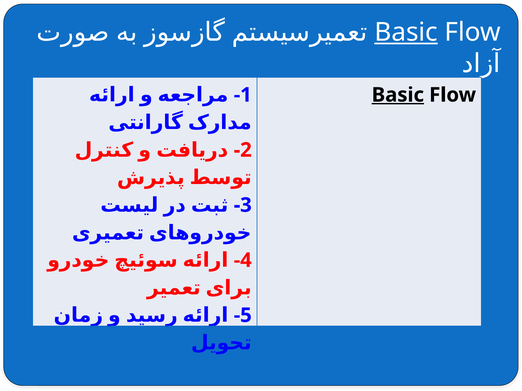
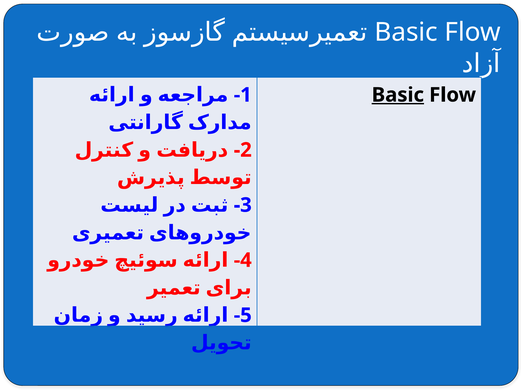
Basic at (406, 32) underline: present -> none
